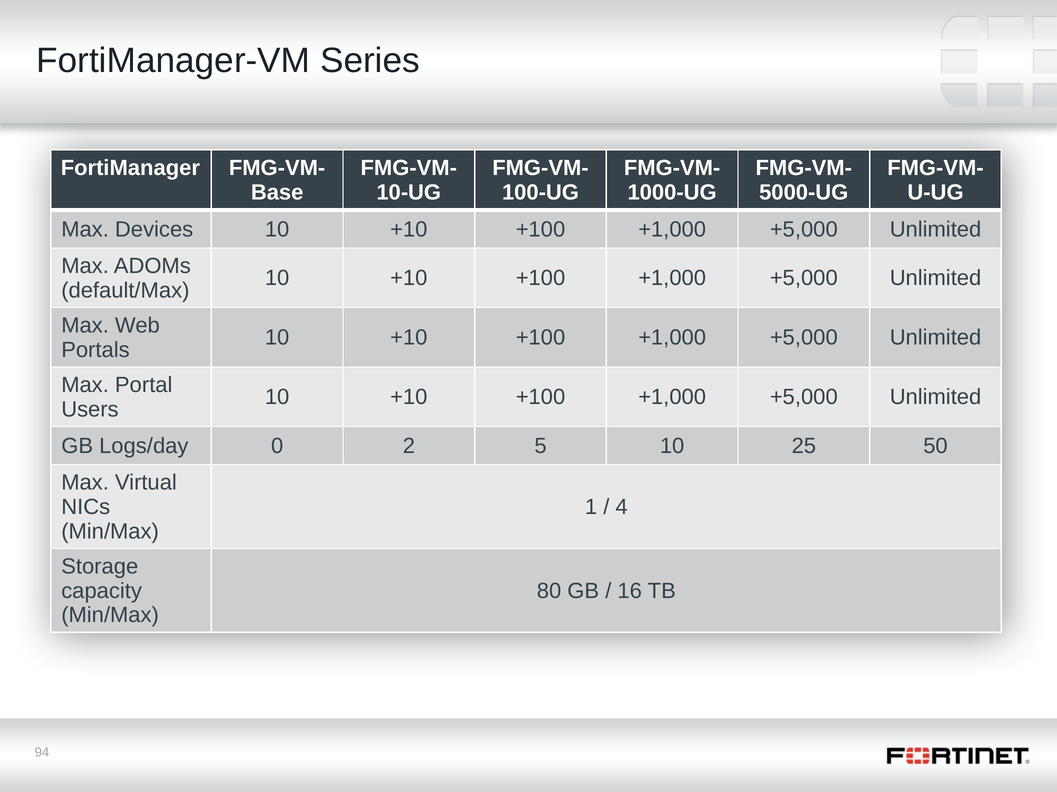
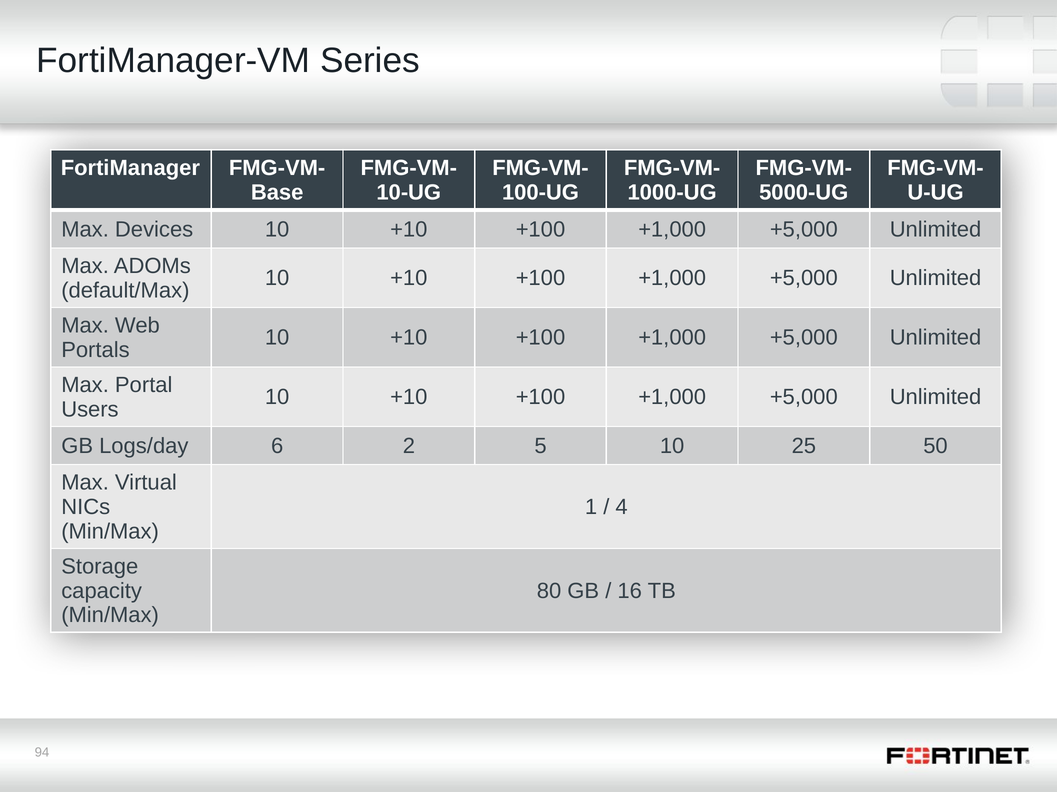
0: 0 -> 6
